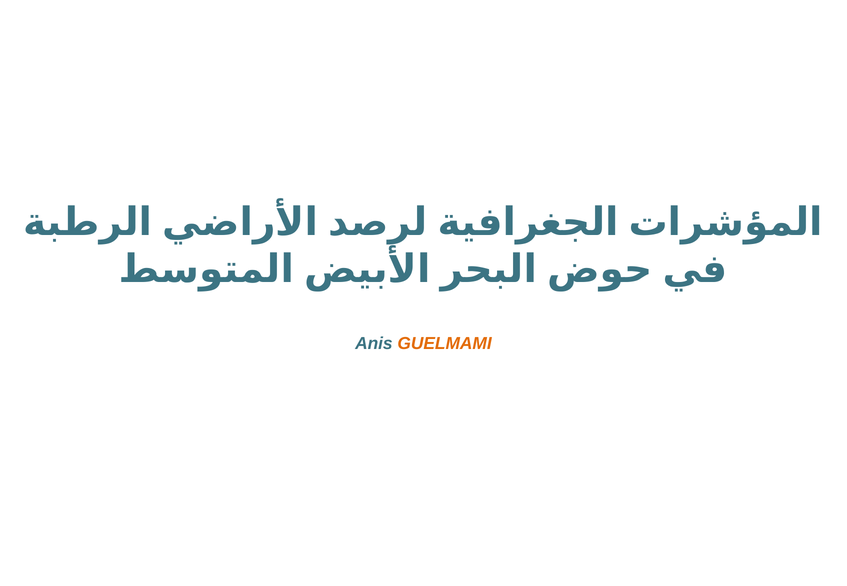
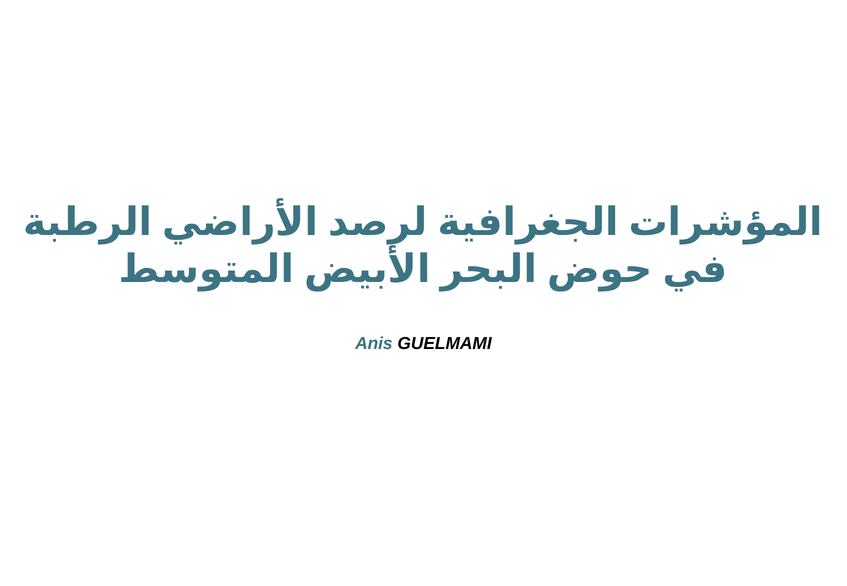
GUELMAMI colour: orange -> black
